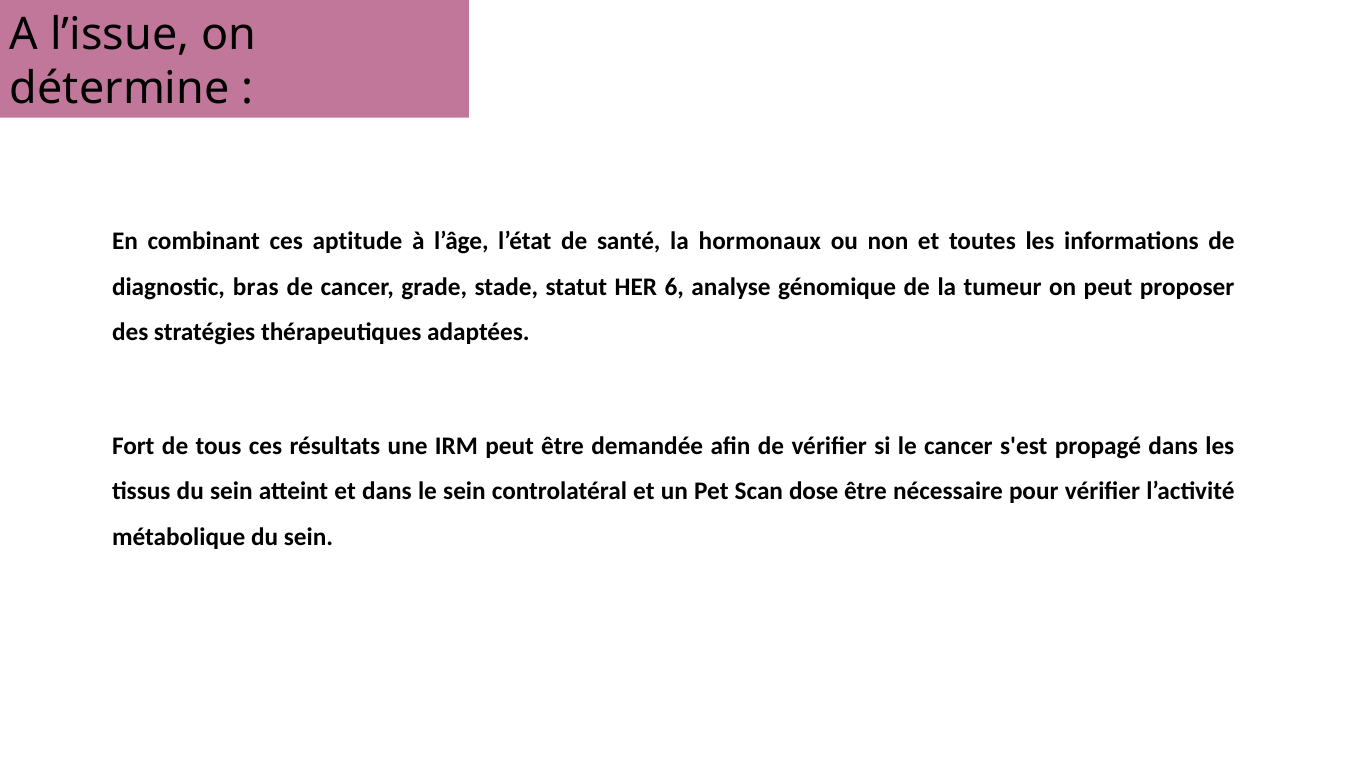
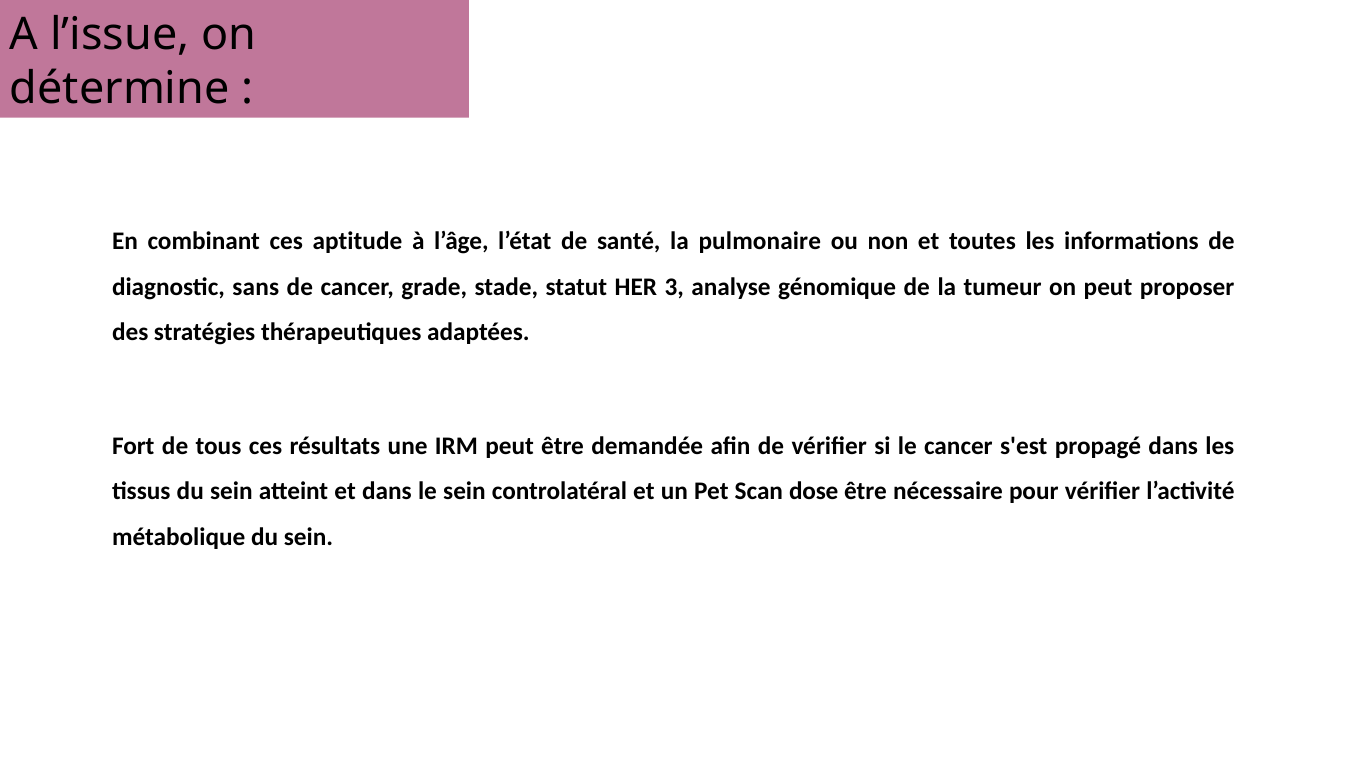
hormonaux: hormonaux -> pulmonaire
bras: bras -> sans
6: 6 -> 3
